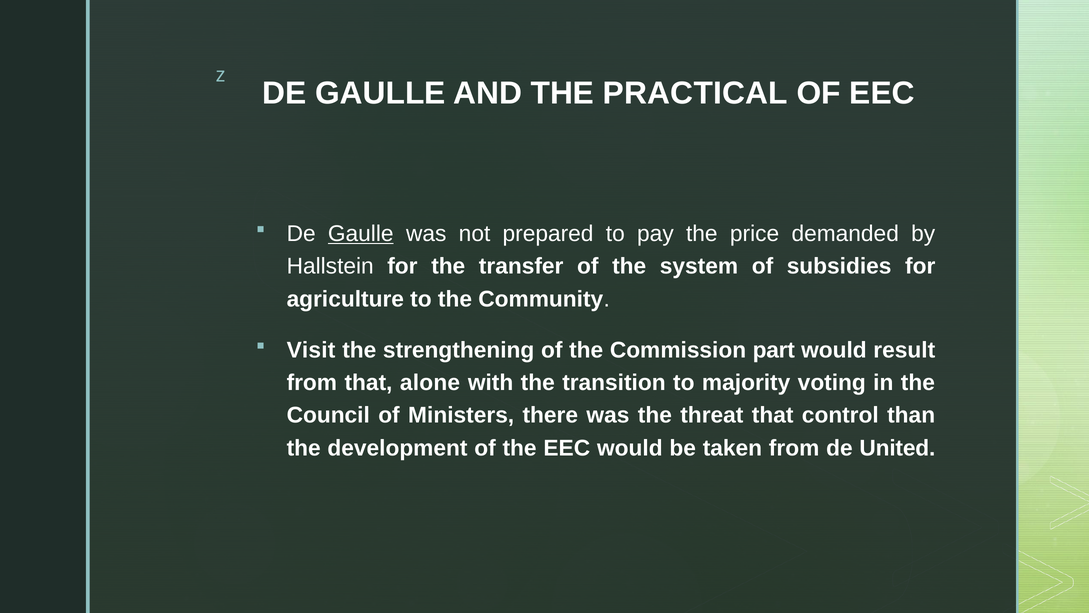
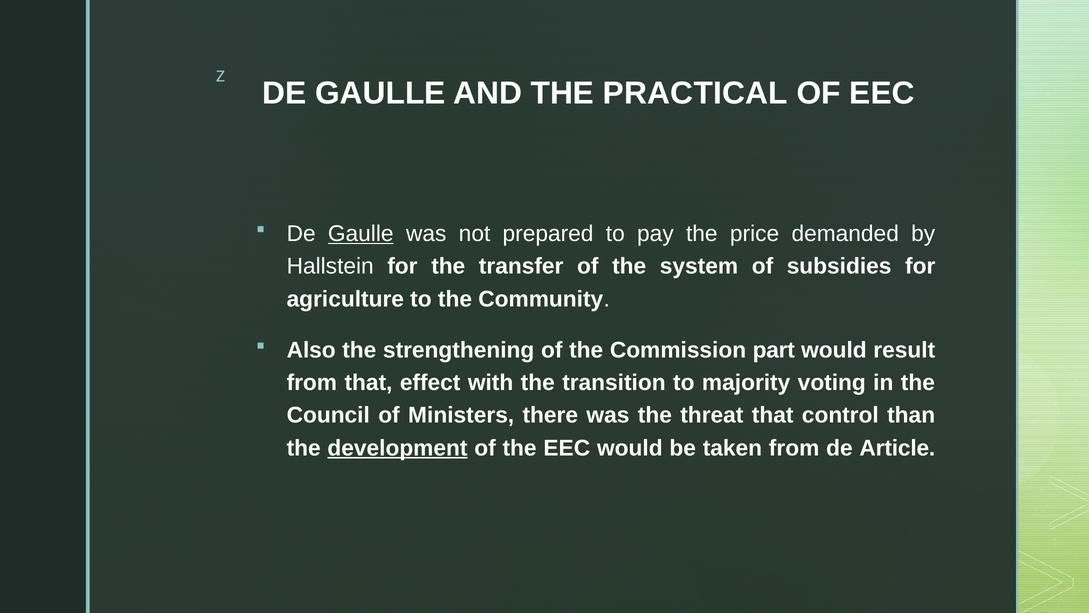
Visit: Visit -> Also
alone: alone -> effect
development underline: none -> present
United: United -> Article
